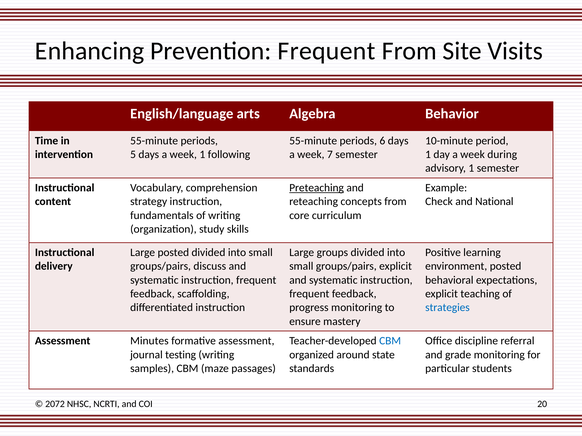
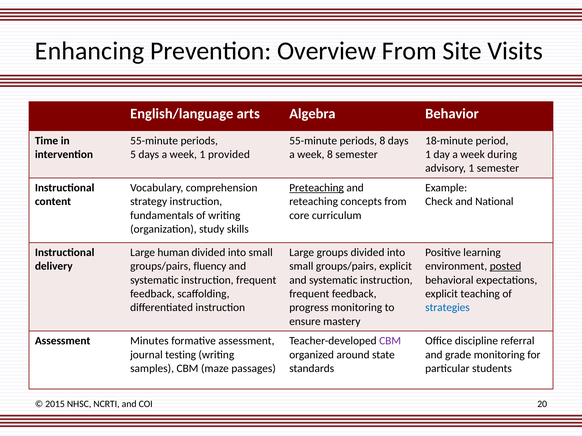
Prevention Frequent: Frequent -> Overview
periods 6: 6 -> 8
10-minute: 10-minute -> 18-minute
following: following -> provided
week 7: 7 -> 8
Large posted: posted -> human
discuss: discuss -> fluency
posted at (506, 267) underline: none -> present
CBM at (390, 341) colour: blue -> purple
2072: 2072 -> 2015
